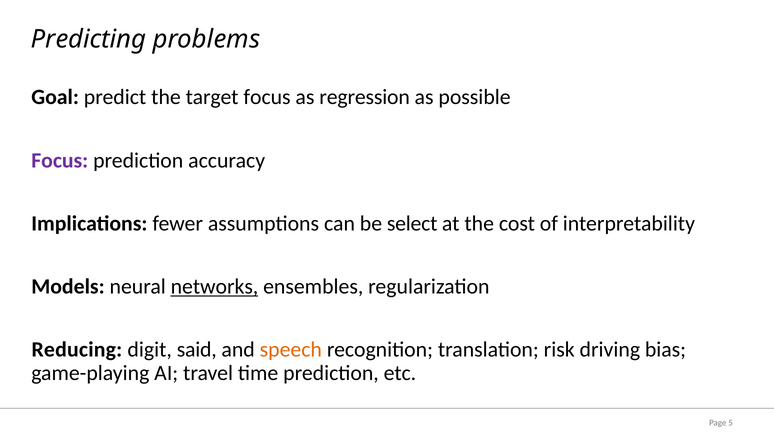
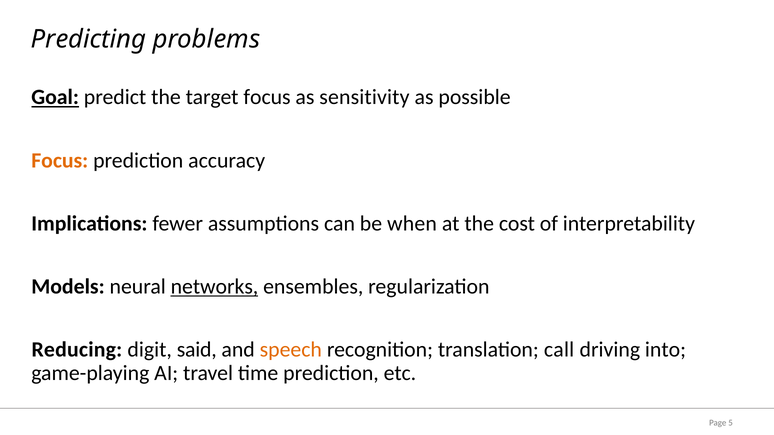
Goal underline: none -> present
regression: regression -> sensitivity
Focus at (60, 161) colour: purple -> orange
select: select -> when
risk: risk -> call
bias: bias -> into
